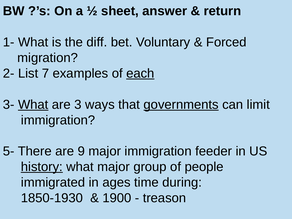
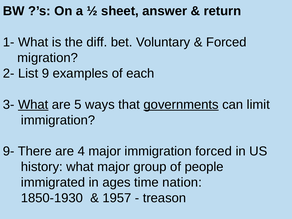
7: 7 -> 9
each underline: present -> none
3: 3 -> 5
5-: 5- -> 9-
9: 9 -> 4
immigration feeder: feeder -> forced
history underline: present -> none
during: during -> nation
1900: 1900 -> 1957
